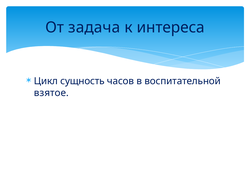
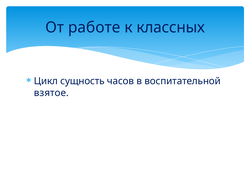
задача: задача -> работе
интереса: интереса -> классных
